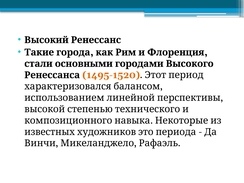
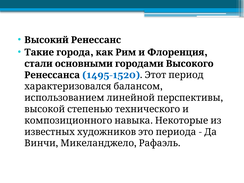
1495-1520 colour: orange -> blue
